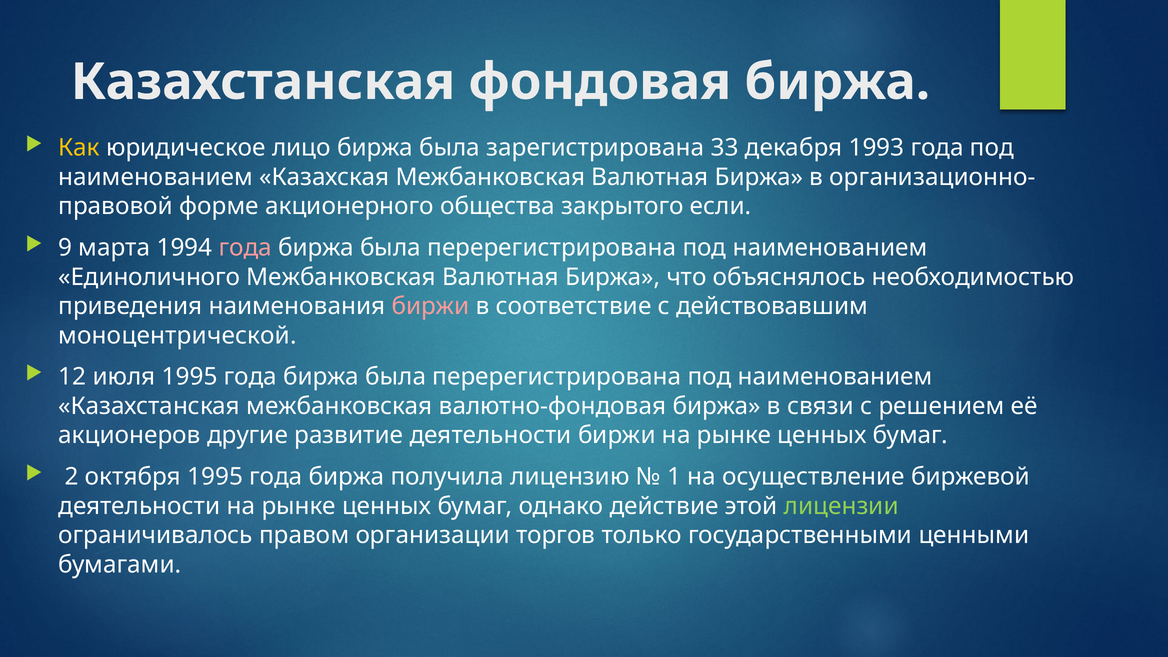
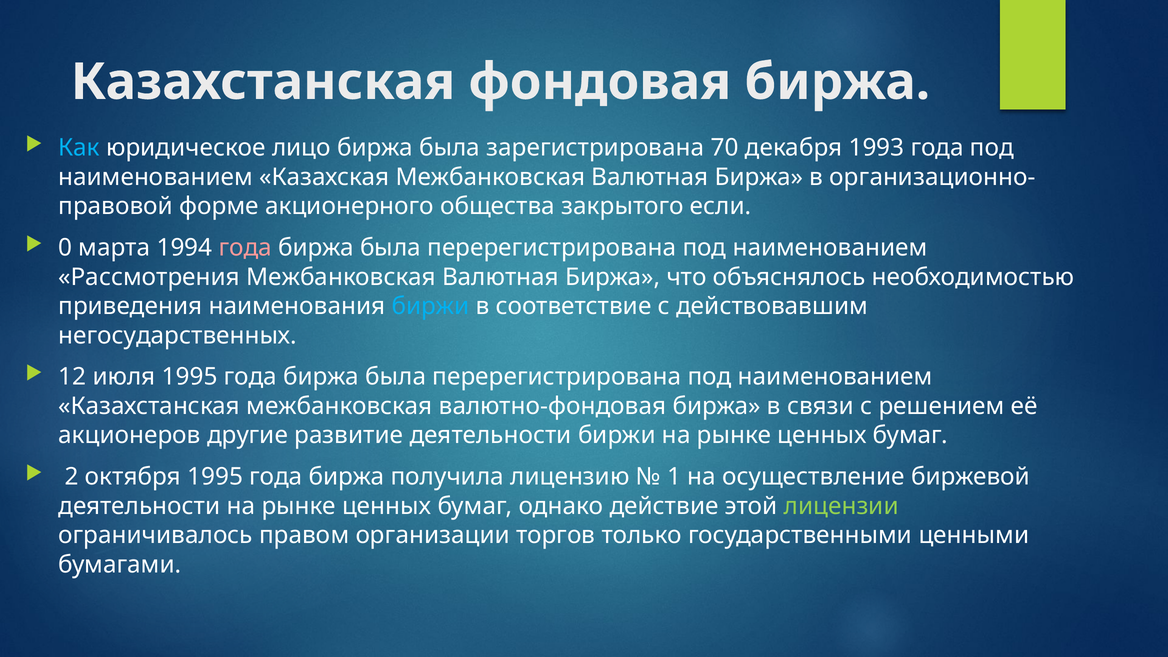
Как colour: yellow -> light blue
33: 33 -> 70
9: 9 -> 0
Единоличного: Единоличного -> Рассмотрения
биржи at (431, 306) colour: pink -> light blue
моноцентрической: моноцентрической -> негосударственных
